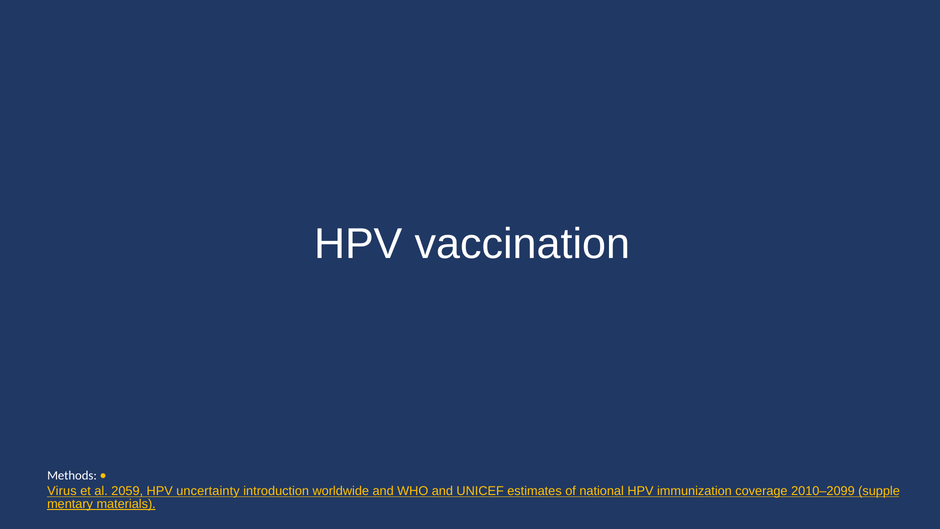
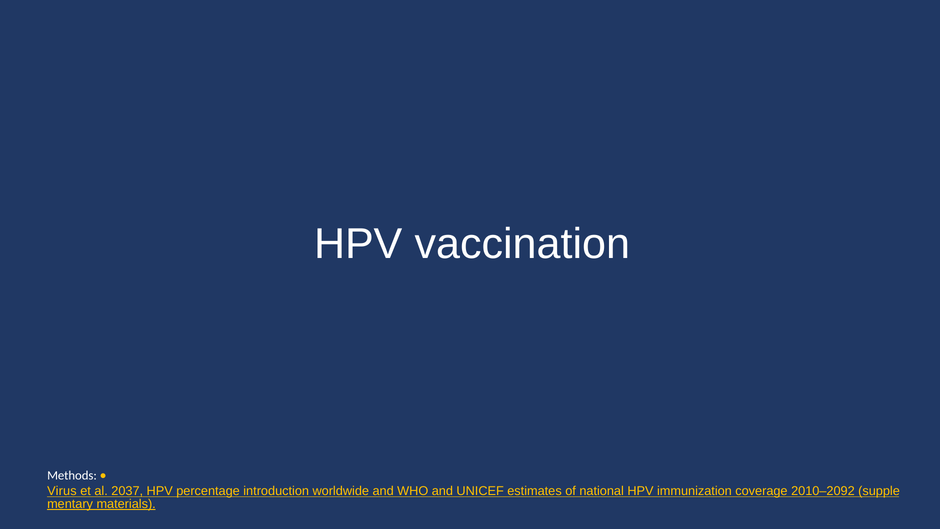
2059: 2059 -> 2037
uncertainty: uncertainty -> percentage
2010–2099: 2010–2099 -> 2010–2092
